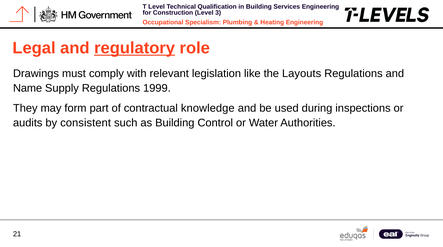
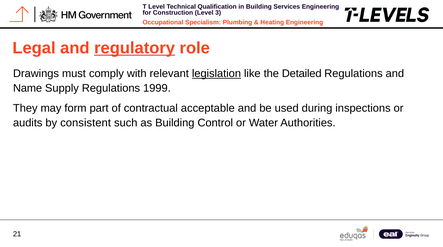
legislation underline: none -> present
Layouts: Layouts -> Detailed
knowledge: knowledge -> acceptable
